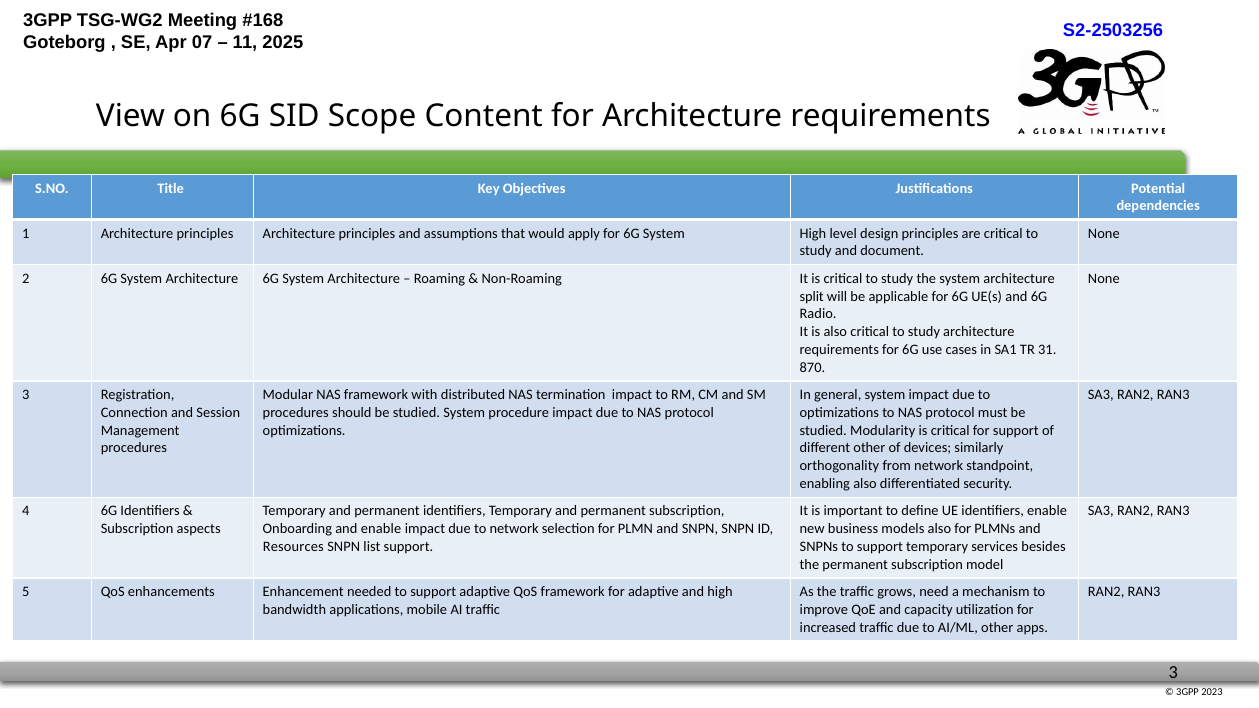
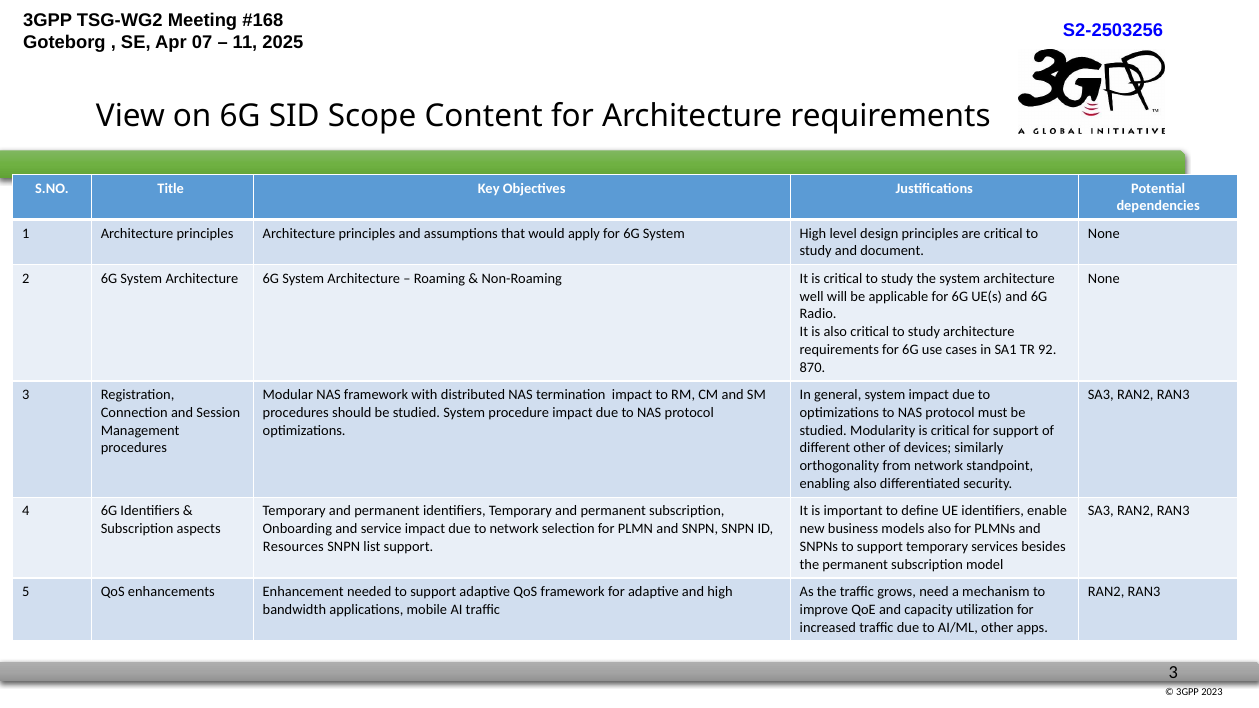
split: split -> well
31: 31 -> 92
and enable: enable -> service
